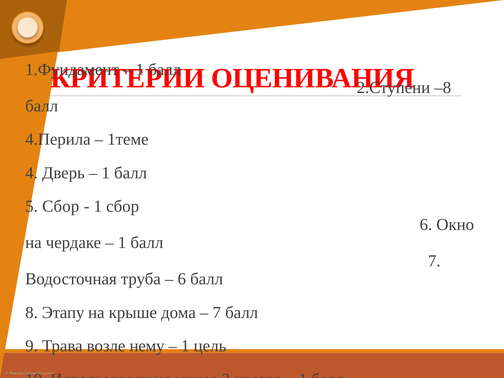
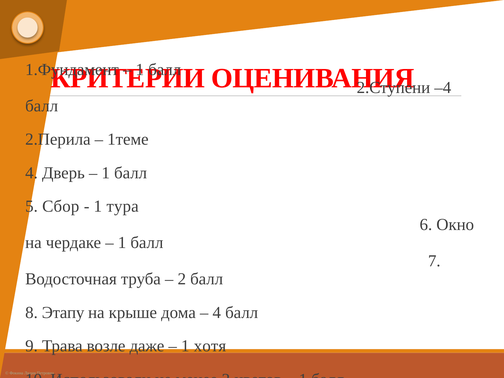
–8: –8 -> –4
4.Перила: 4.Перила -> 2.Перила
1 сбор: сбор -> тура
6 at (182, 279): 6 -> 2
7 at (217, 312): 7 -> 4
нему: нему -> даже
цель: цель -> хотя
